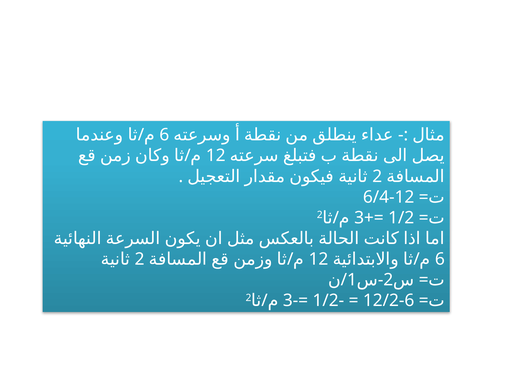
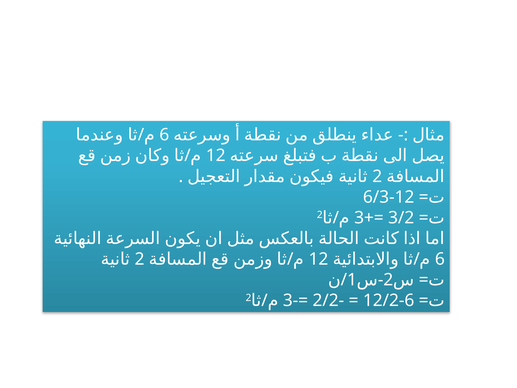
6/4: 6/4 -> 6/3
1/2 at (401, 218): 1/2 -> 3/2
1/2 at (326, 300): 1/2 -> 2/2
